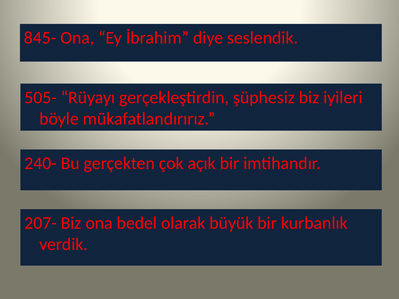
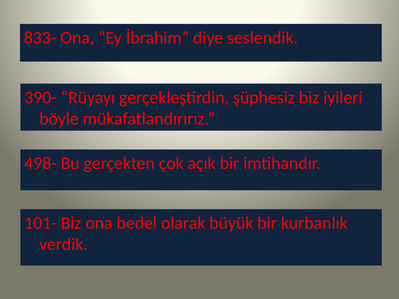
845-: 845- -> 833-
505-: 505- -> 390-
240-: 240- -> 498-
207-: 207- -> 101-
